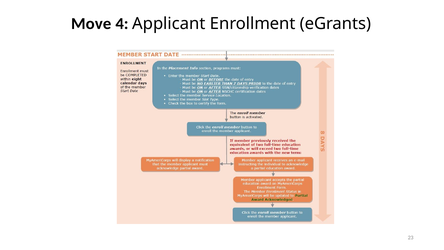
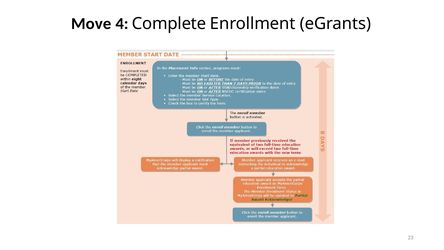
Applicant: Applicant -> Complete
